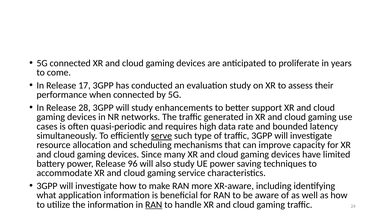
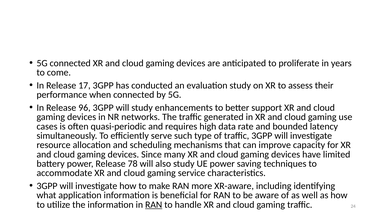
28: 28 -> 96
serve underline: present -> none
96: 96 -> 78
